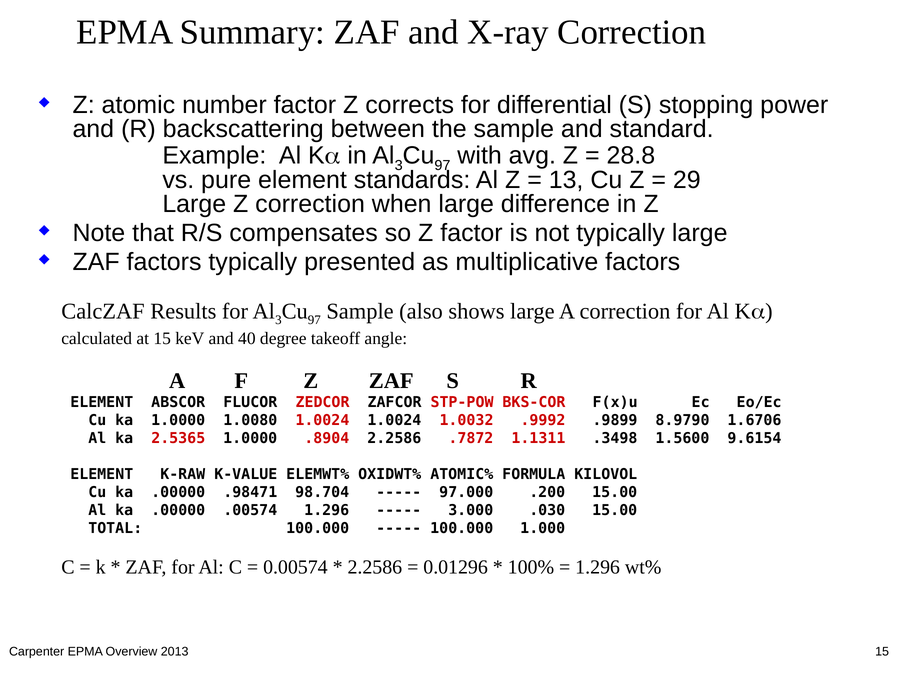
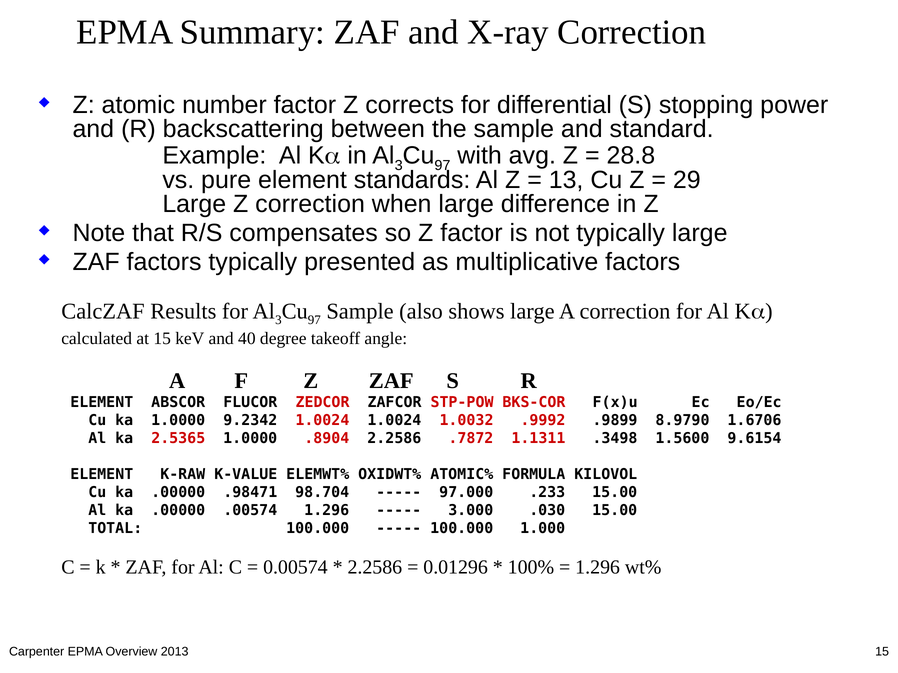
1.0080: 1.0080 -> 9.2342
.200: .200 -> .233
